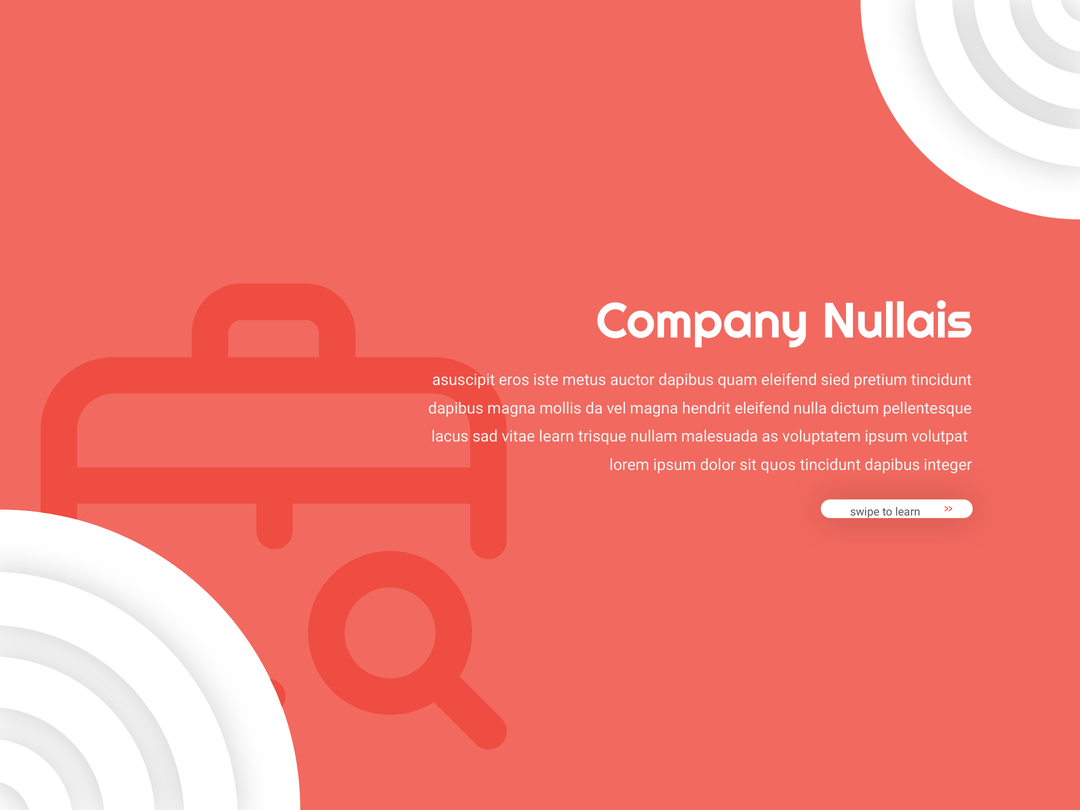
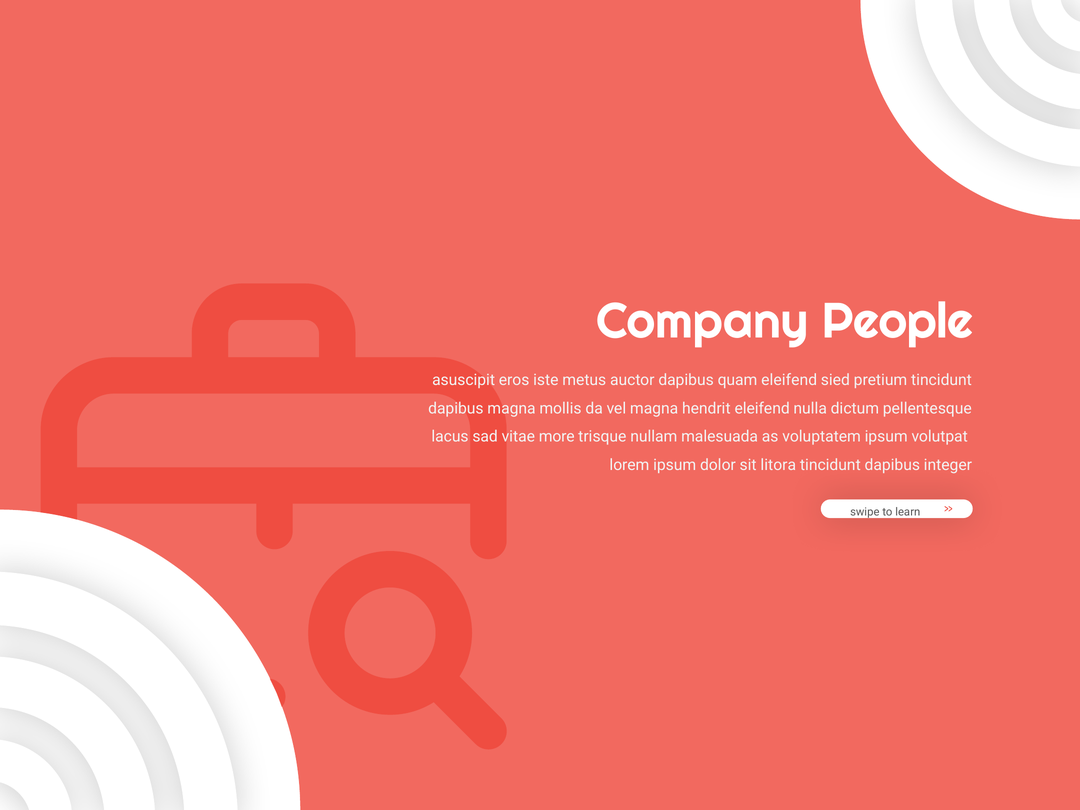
Nullais: Nullais -> People
vitae learn: learn -> more
quos: quos -> litora
